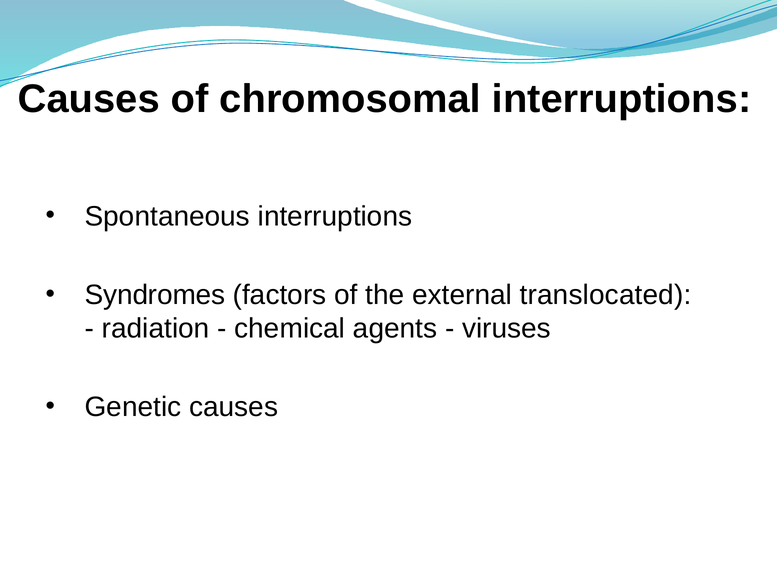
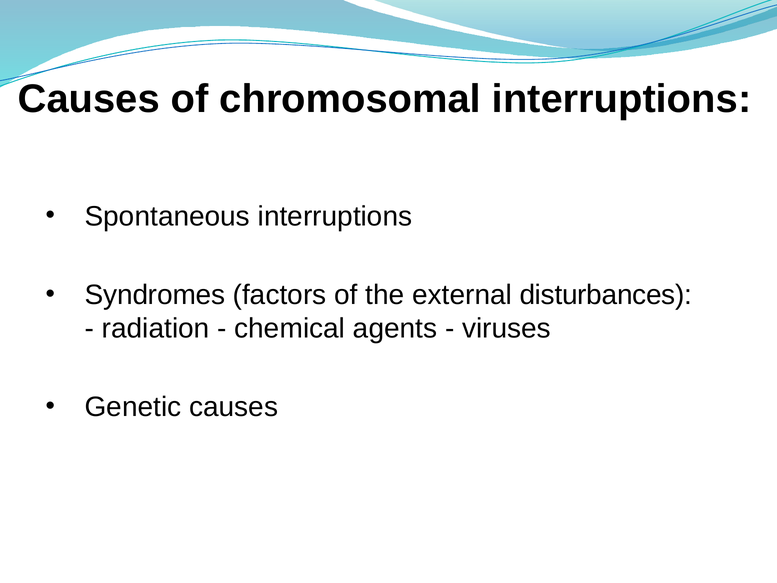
translocated: translocated -> disturbances
